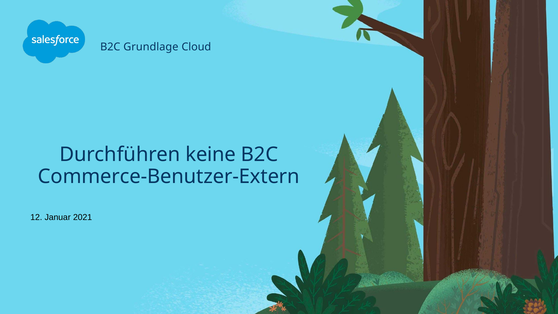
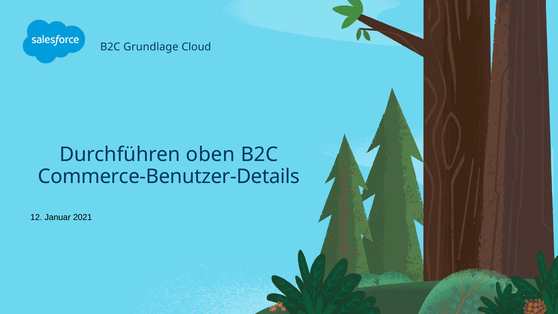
keine: keine -> oben
Commerce-Benutzer-Extern: Commerce-Benutzer-Extern -> Commerce-Benutzer-Details
